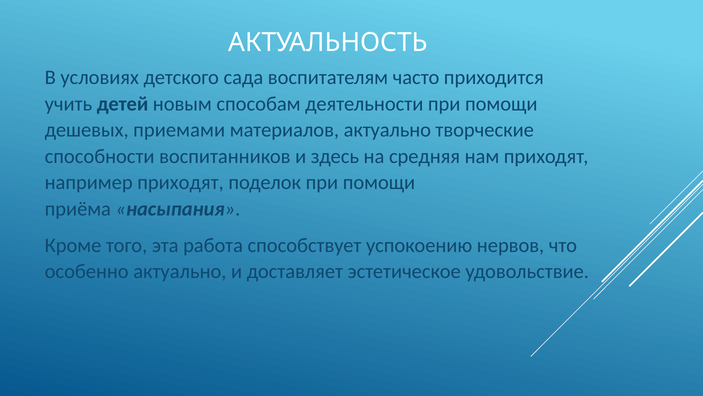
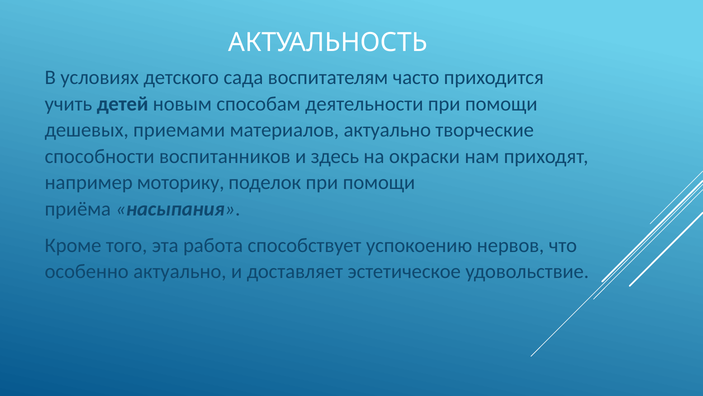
средняя: средняя -> окраски
например приходят: приходят -> моторику
